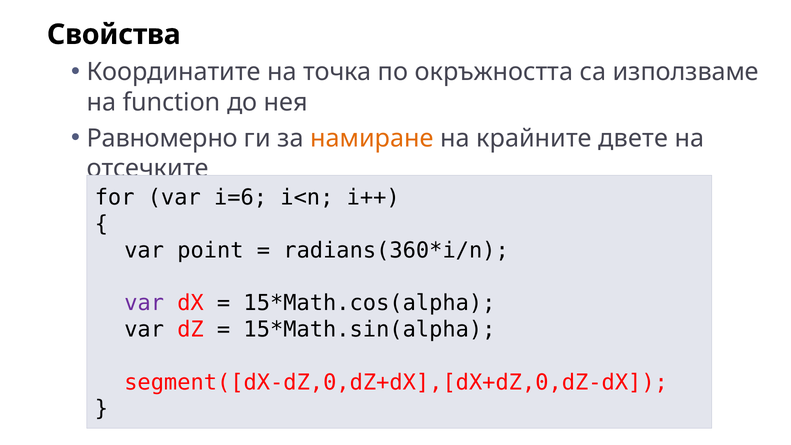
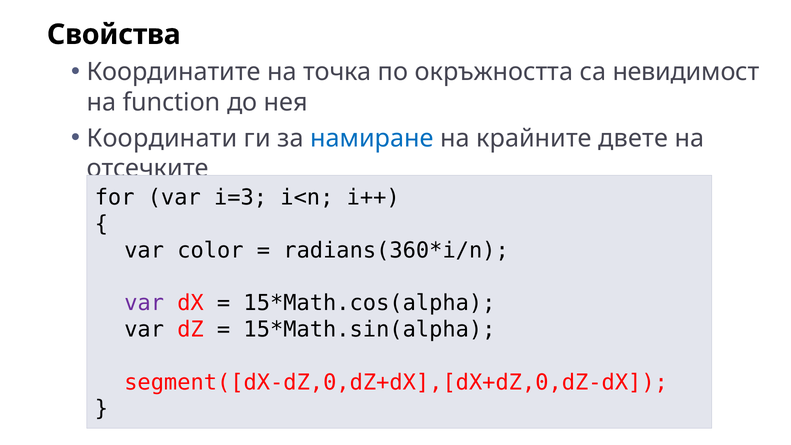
използваме: използваме -> невидимост
Равномерно: Равномерно -> Координати
намиране colour: orange -> blue
i=6: i=6 -> i=3
point: point -> color
